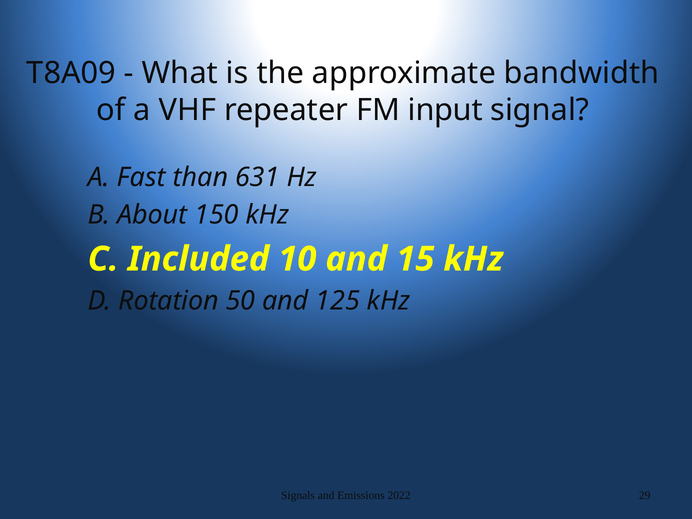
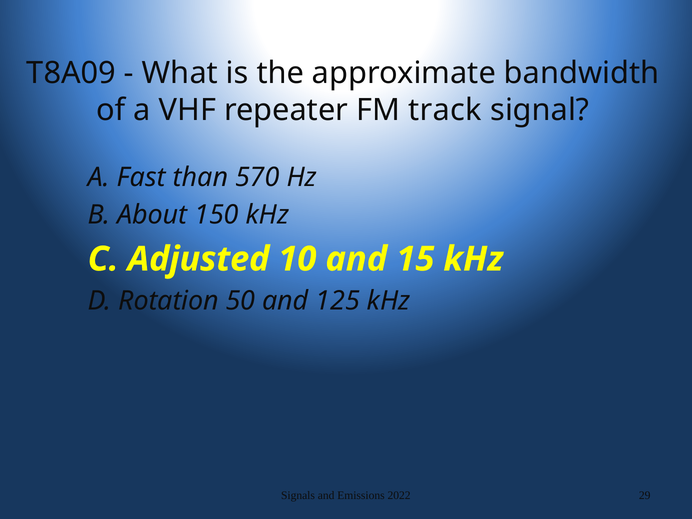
input: input -> track
631: 631 -> 570
Included: Included -> Adjusted
